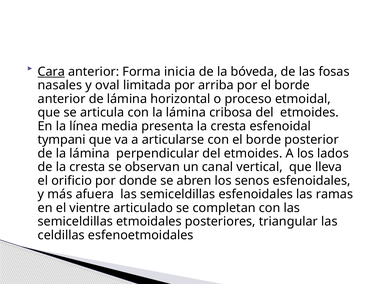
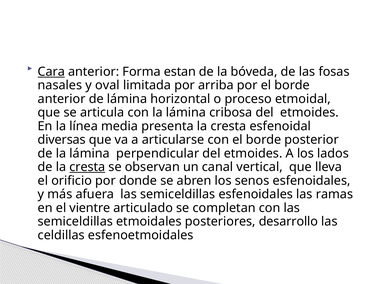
inicia: inicia -> estan
tympani: tympani -> diversas
cresta at (87, 167) underline: none -> present
triangular: triangular -> desarrollo
